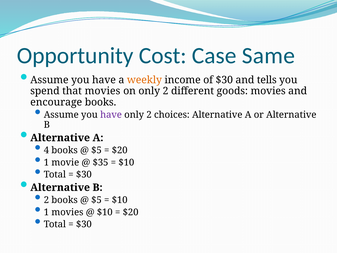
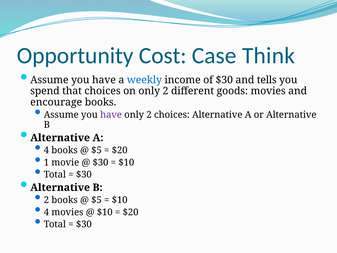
Same: Same -> Think
weekly colour: orange -> blue
that movies: movies -> choices
$35 at (101, 162): $35 -> $30
1 at (46, 212): 1 -> 4
